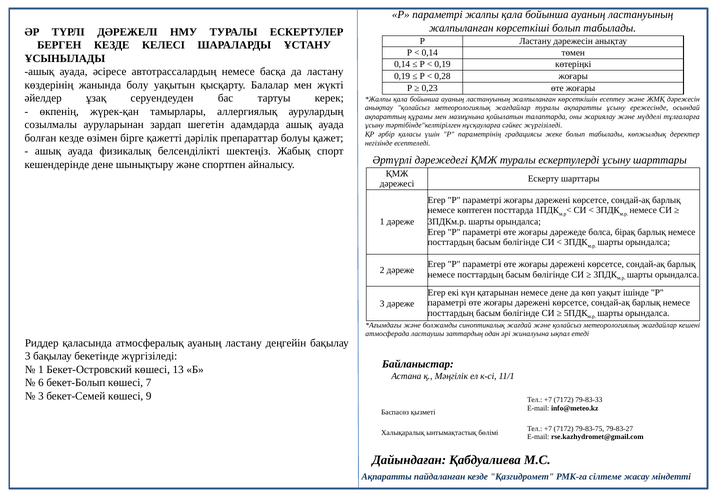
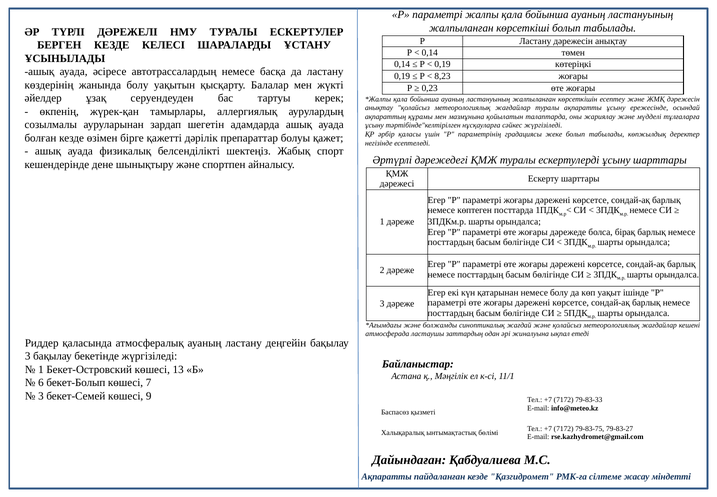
0,28: 0,28 -> 8,23
немесе дене: дене -> болу
